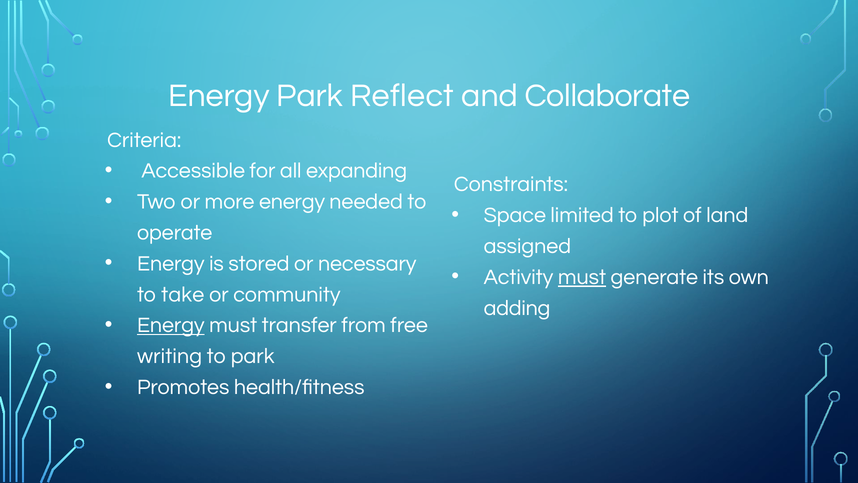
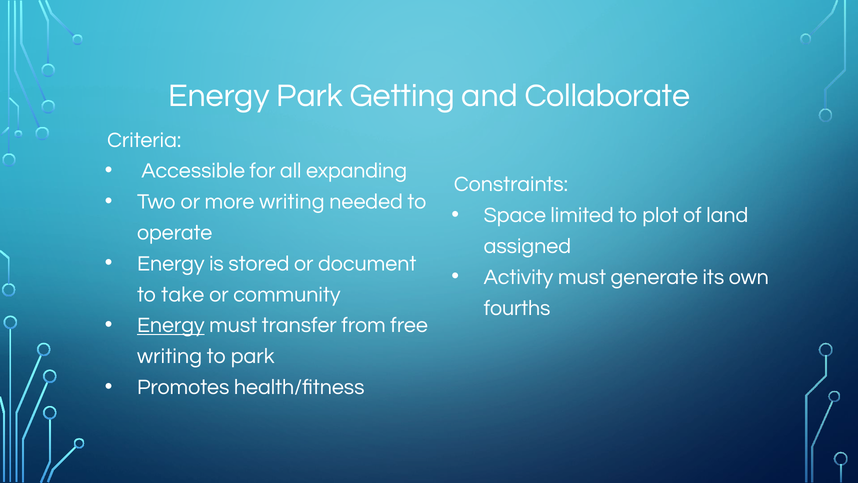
Reflect: Reflect -> Getting
more energy: energy -> writing
necessary: necessary -> document
must at (582, 277) underline: present -> none
adding: adding -> fourths
